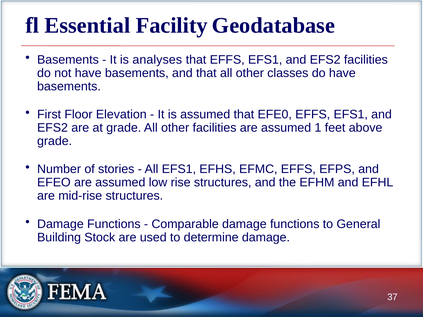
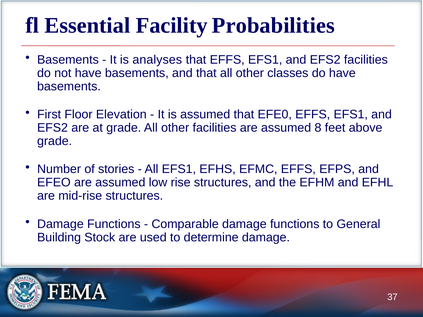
Geodatabase: Geodatabase -> Probabilities
1: 1 -> 8
